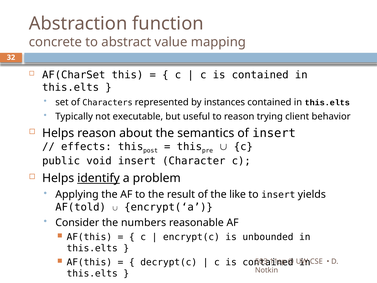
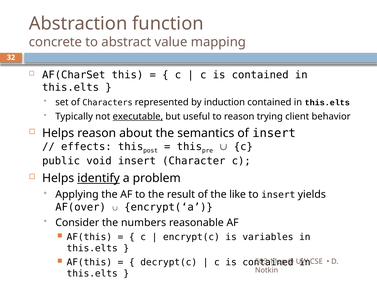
instances: instances -> induction
executable underline: none -> present
AF(told: AF(told -> AF(over
unbounded: unbounded -> variables
